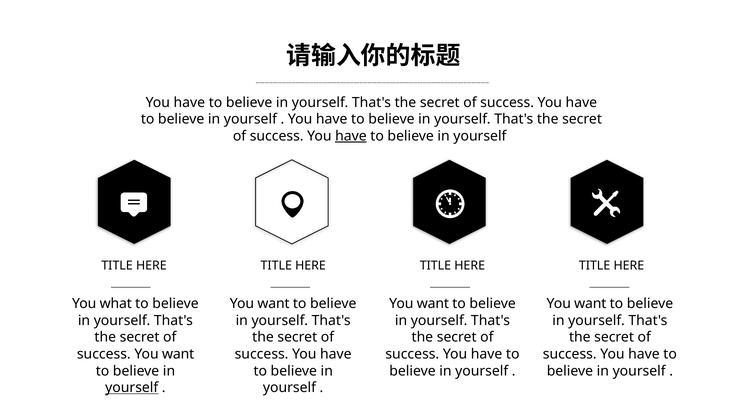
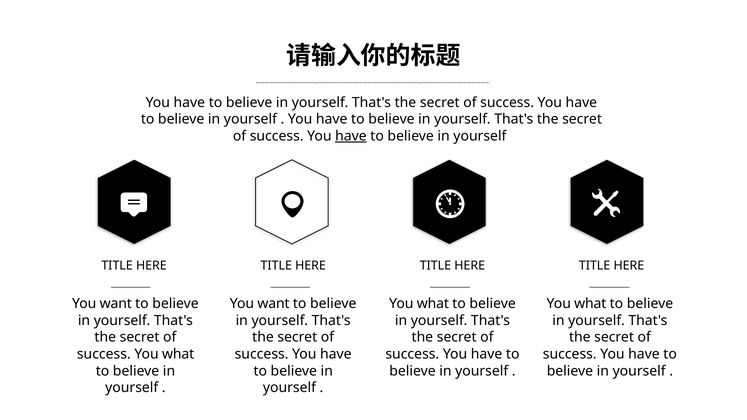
what at (116, 304): what -> want
want at (433, 304): want -> what
want at (590, 304): want -> what
success You want: want -> what
yourself at (132, 388) underline: present -> none
